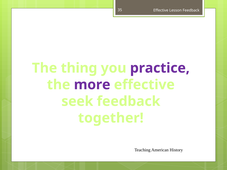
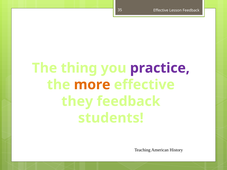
more colour: purple -> orange
seek: seek -> they
together: together -> students
